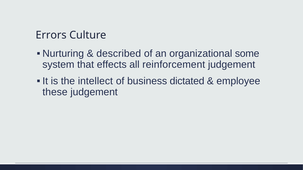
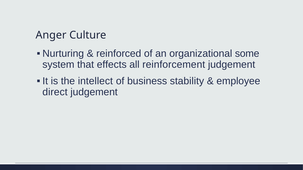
Errors: Errors -> Anger
described: described -> reinforced
dictated: dictated -> stability
these: these -> direct
